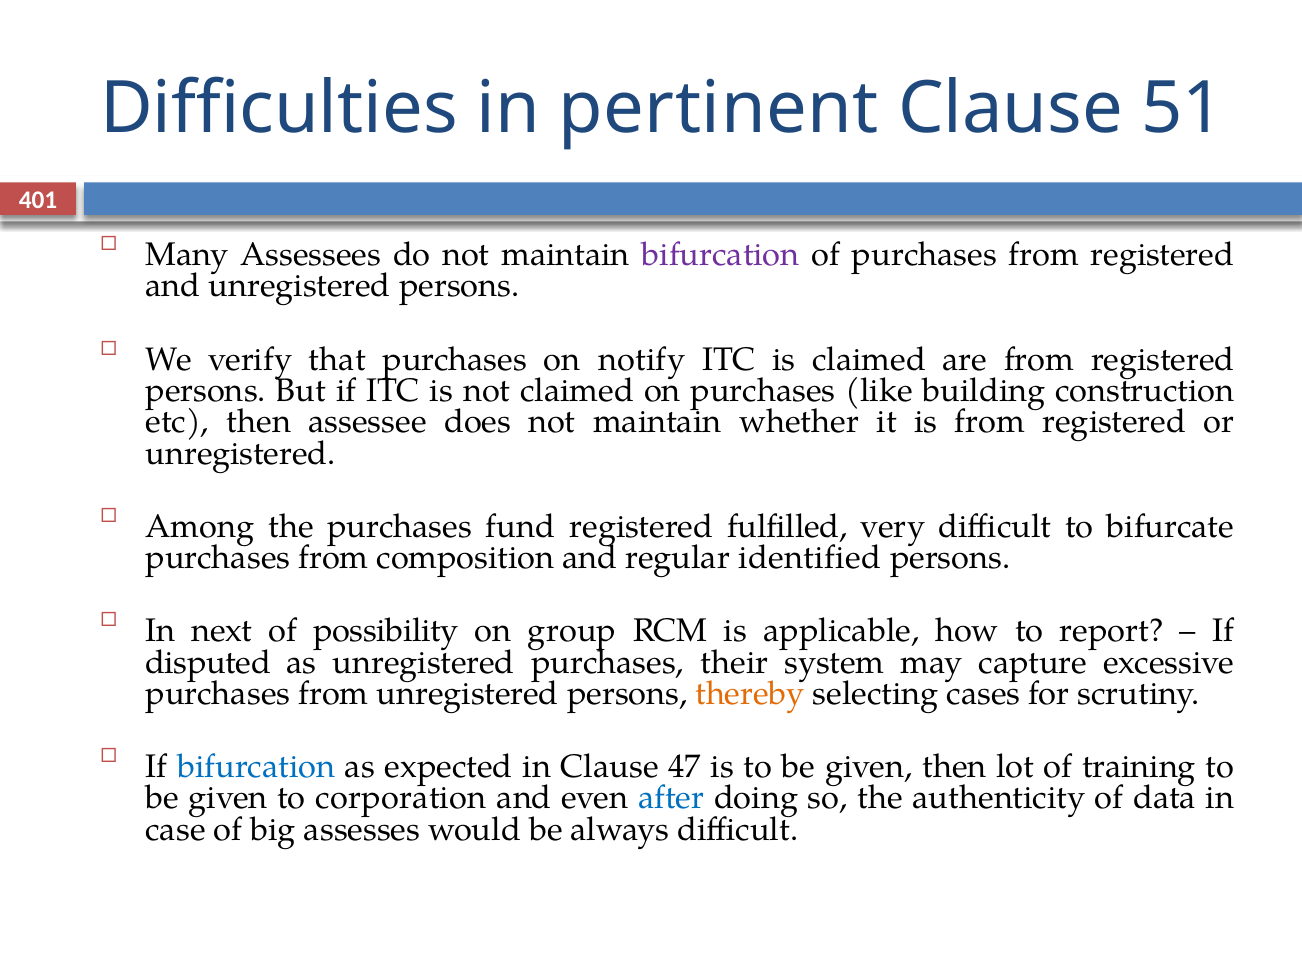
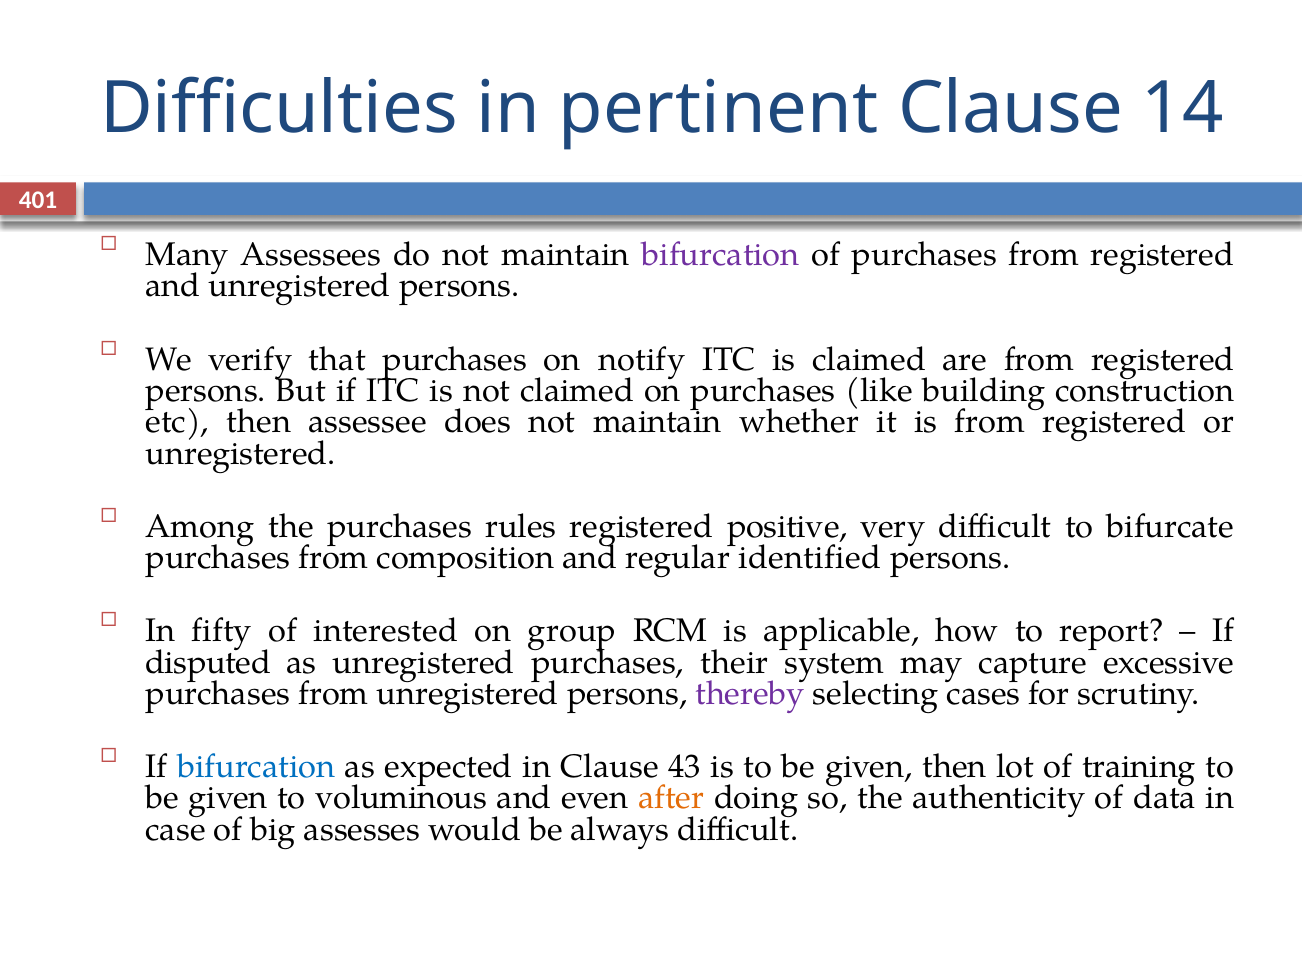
51: 51 -> 14
fund: fund -> rules
fulfilled: fulfilled -> positive
next: next -> fifty
possibility: possibility -> interested
thereby colour: orange -> purple
47: 47 -> 43
corporation: corporation -> voluminous
after colour: blue -> orange
